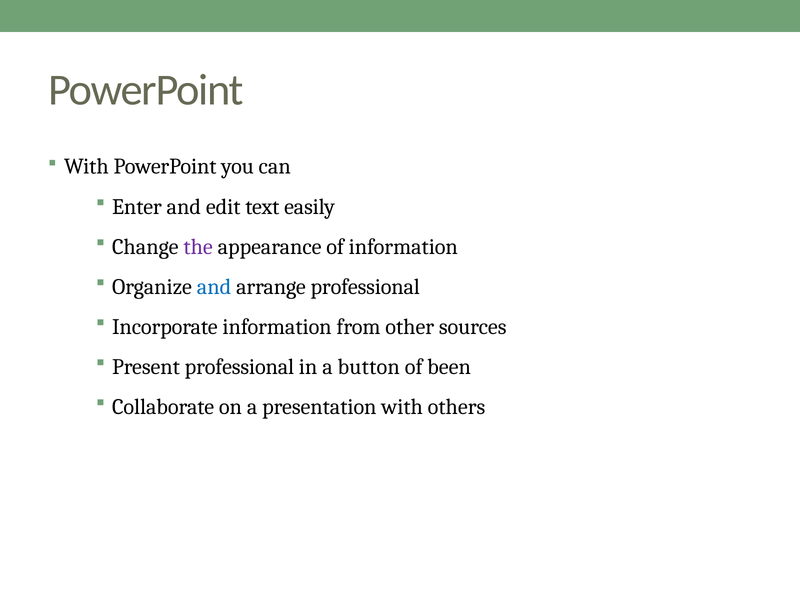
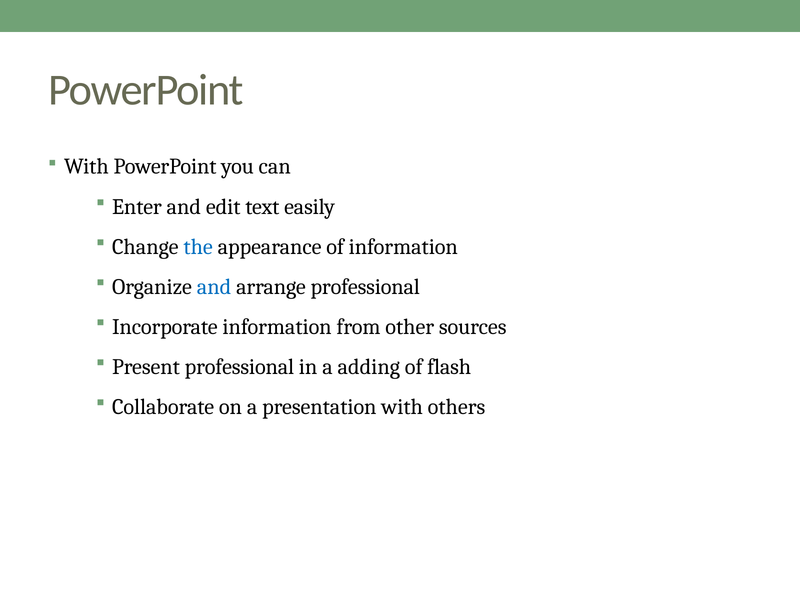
the colour: purple -> blue
button: button -> adding
been: been -> flash
